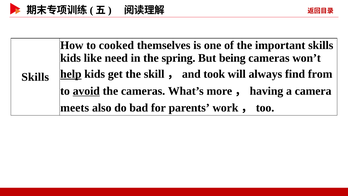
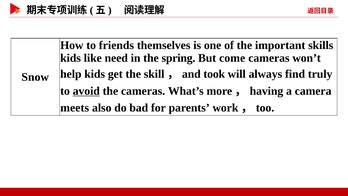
cooked: cooked -> friends
being: being -> come
help underline: present -> none
from: from -> truly
Skills at (35, 77): Skills -> Snow
